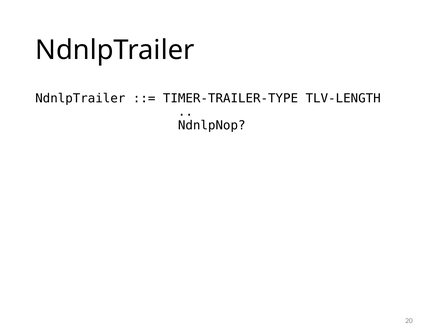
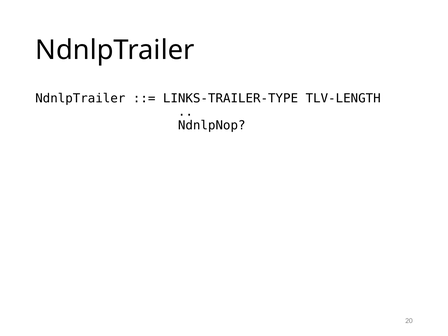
TIMER-TRAILER-TYPE: TIMER-TRAILER-TYPE -> LINKS-TRAILER-TYPE
